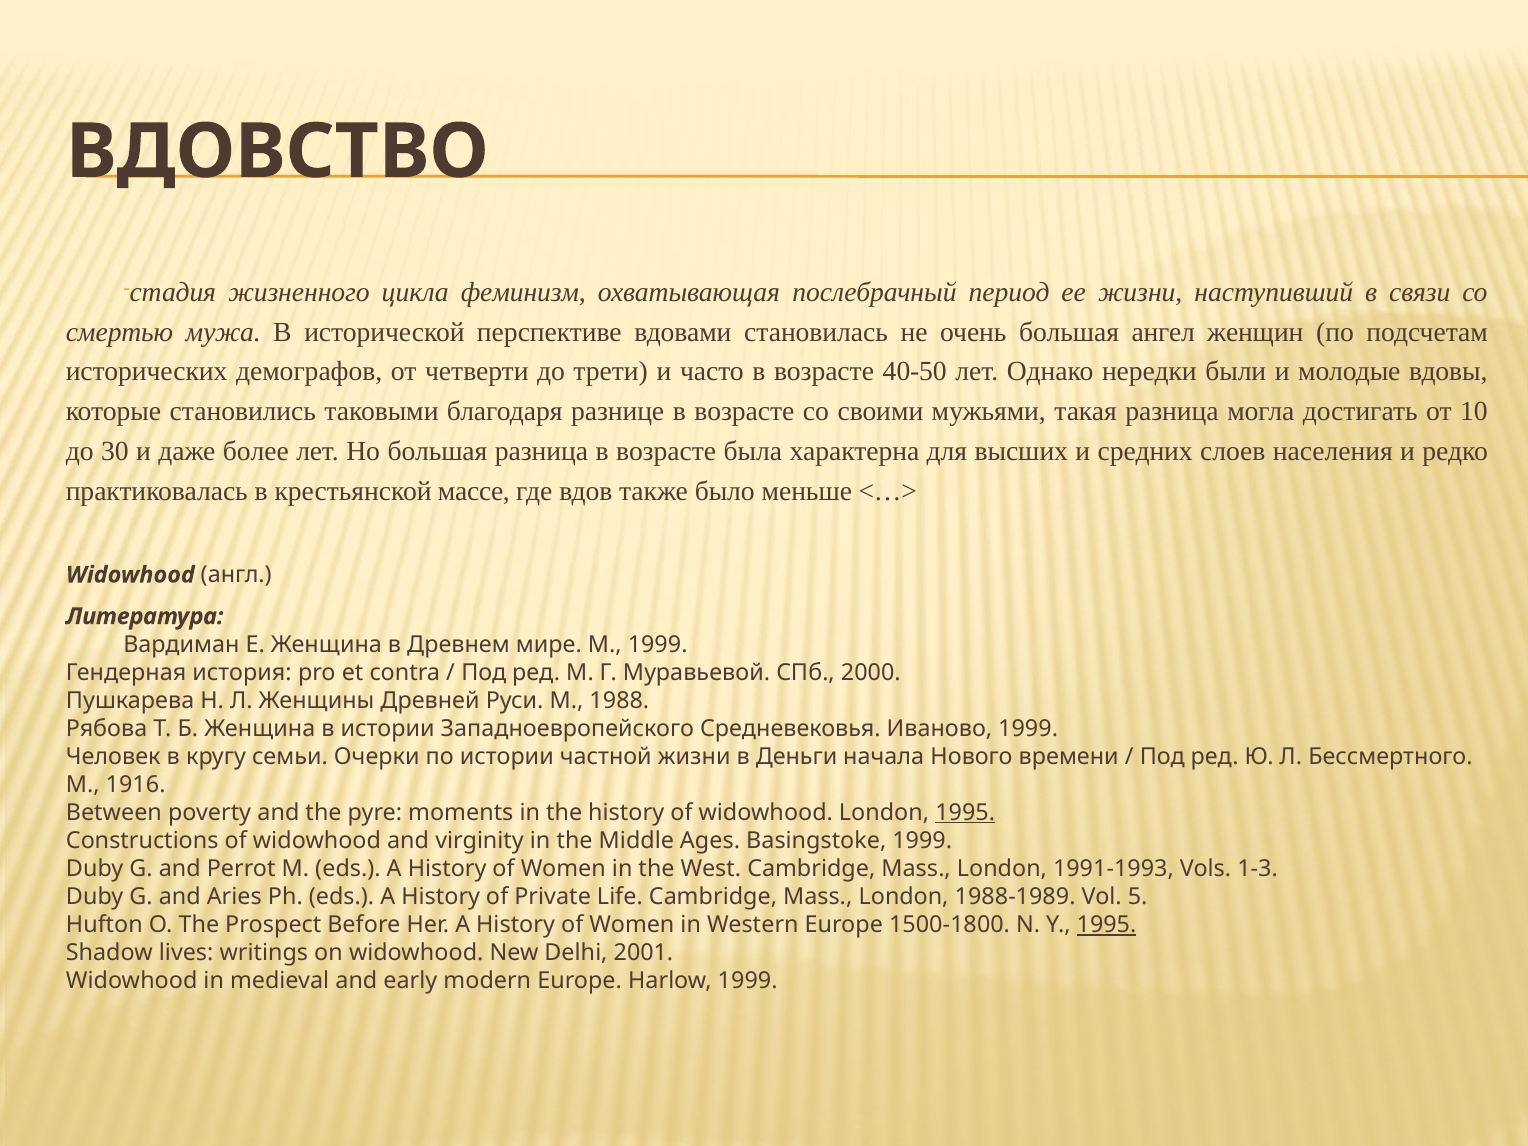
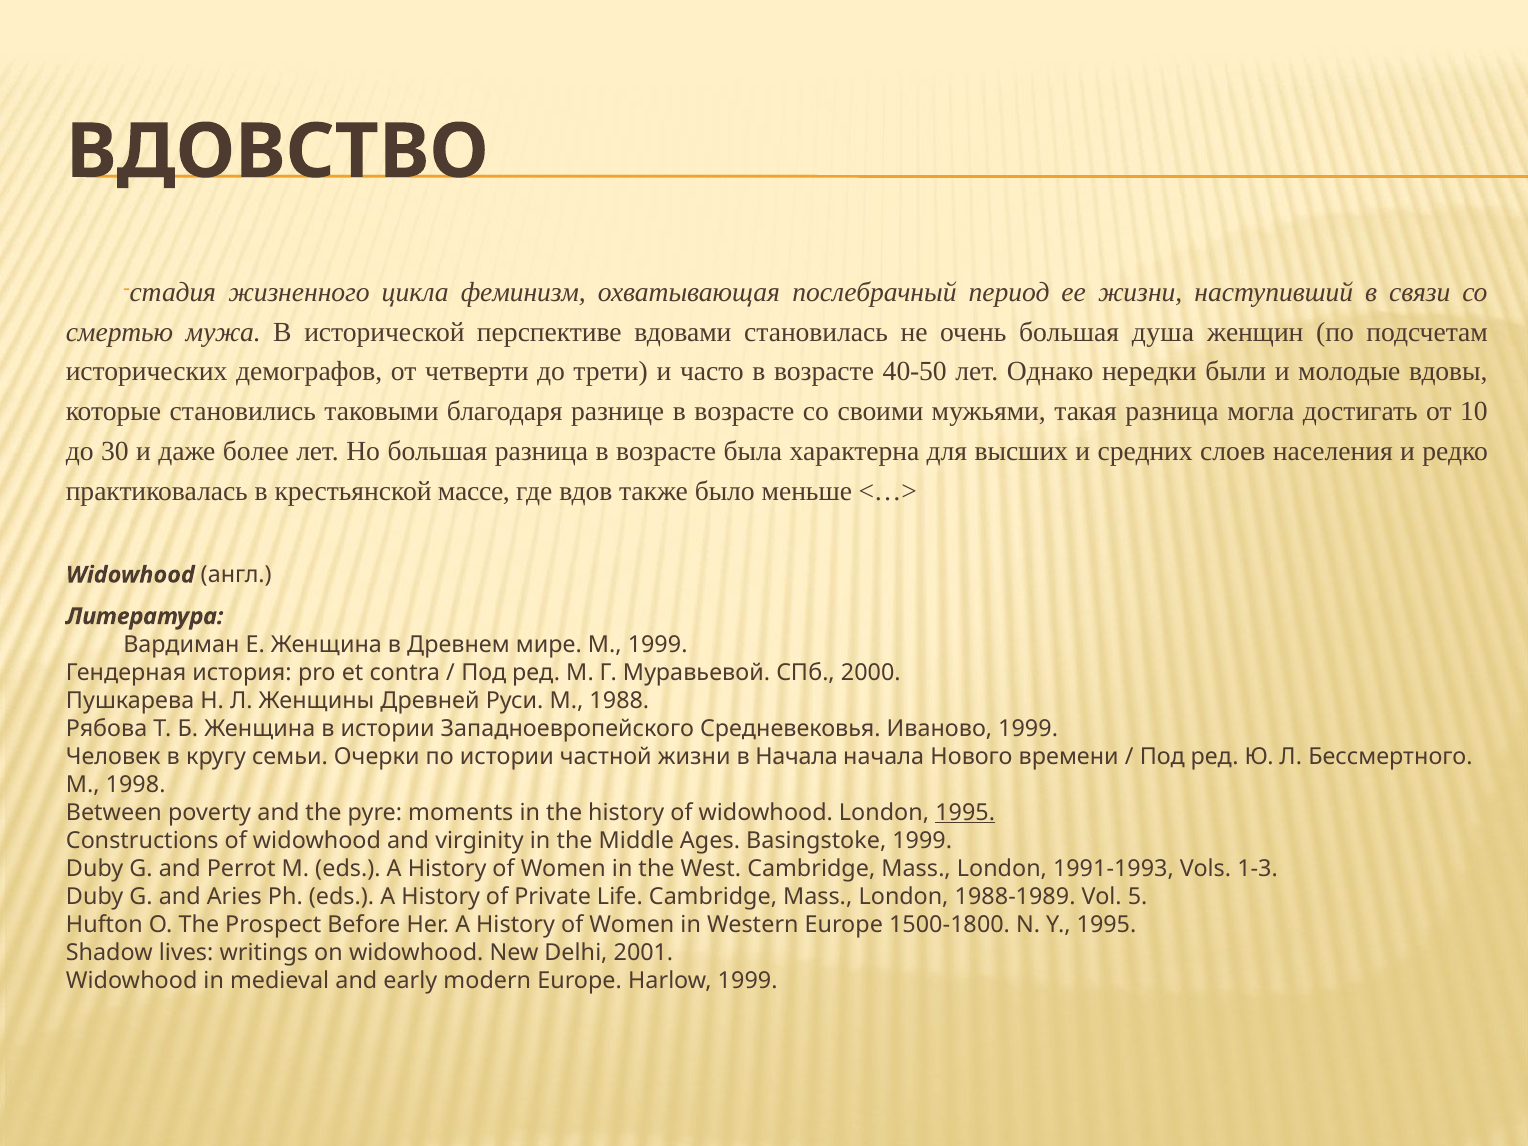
ангел: ангел -> душа
в Деньги: Деньги -> Начала
1916: 1916 -> 1998
1995 at (1107, 925) underline: present -> none
